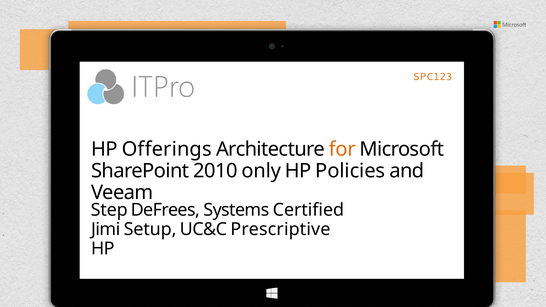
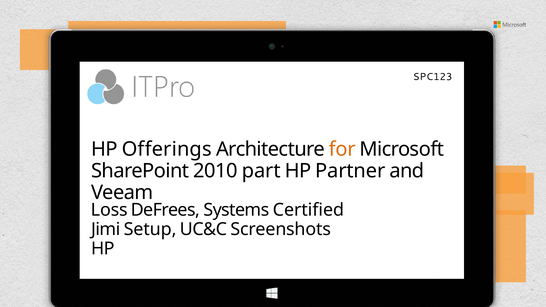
SPC123 colour: orange -> black
only: only -> part
Policies: Policies -> Partner
Step: Step -> Loss
Prescriptive: Prescriptive -> Screenshots
